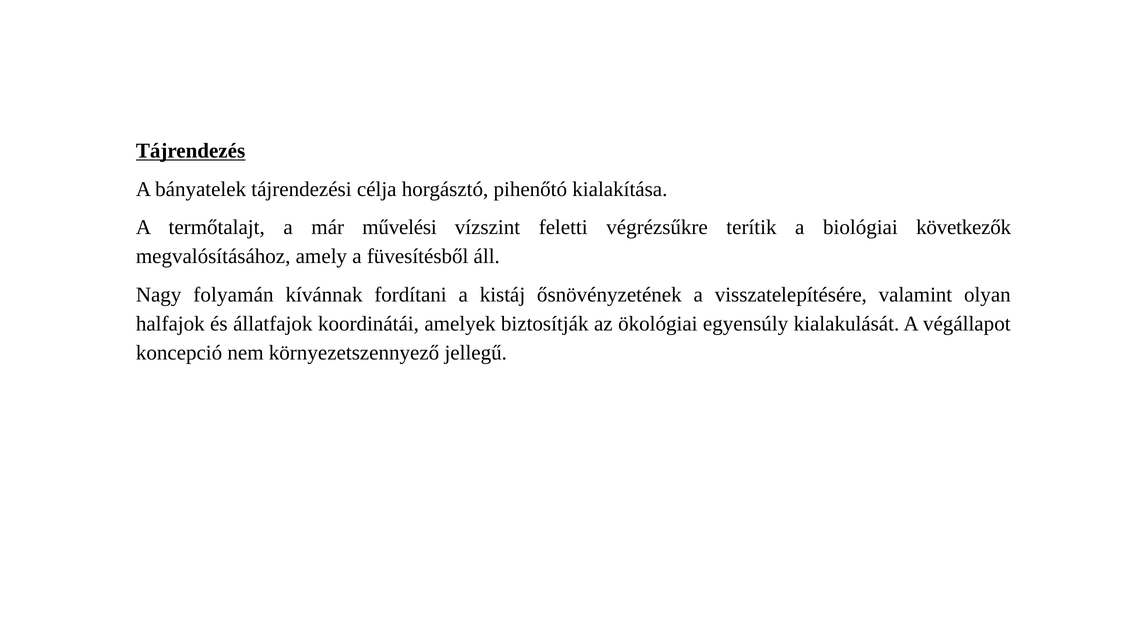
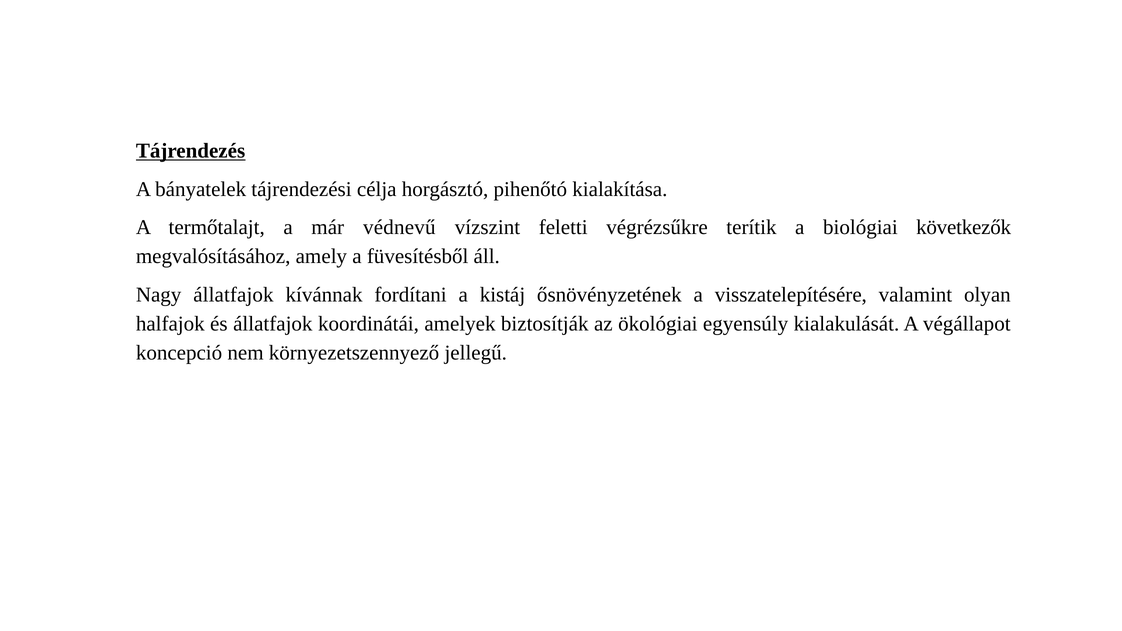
művelési: művelési -> védnevű
Nagy folyamán: folyamán -> állatfajok
